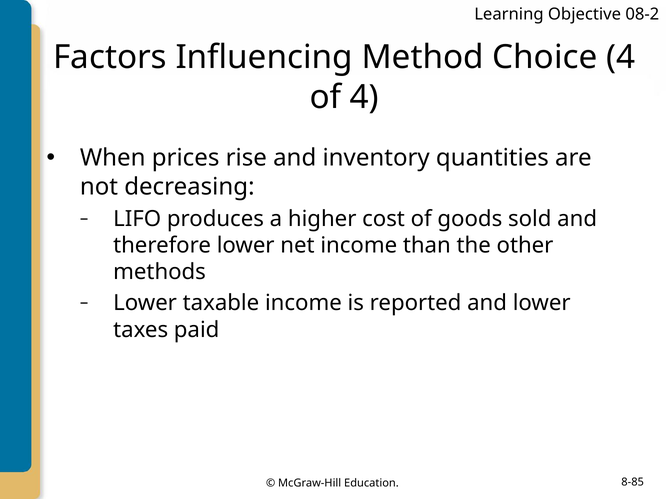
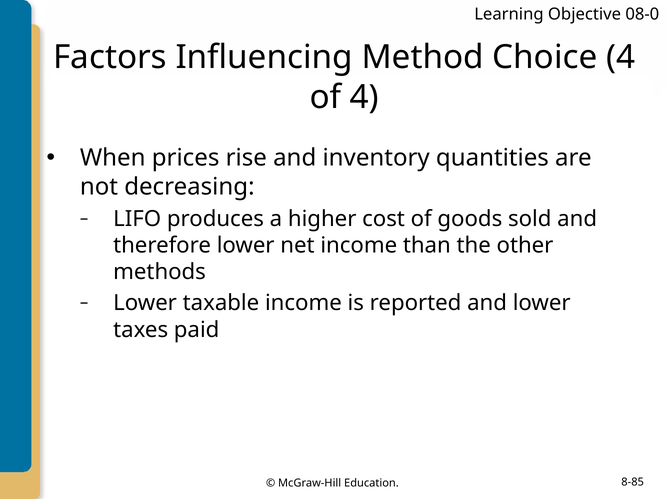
08-2: 08-2 -> 08-0
